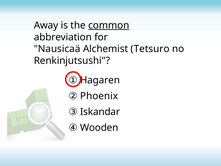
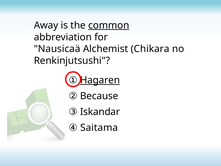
Tetsuro: Tetsuro -> Chikara
Hagaren underline: none -> present
Phoenix: Phoenix -> Because
Wooden: Wooden -> Saitama
